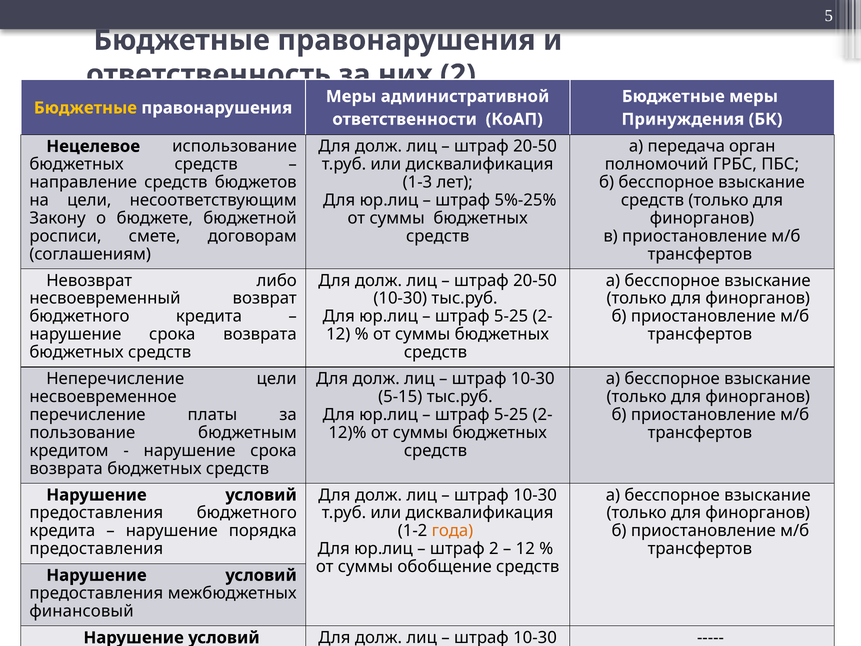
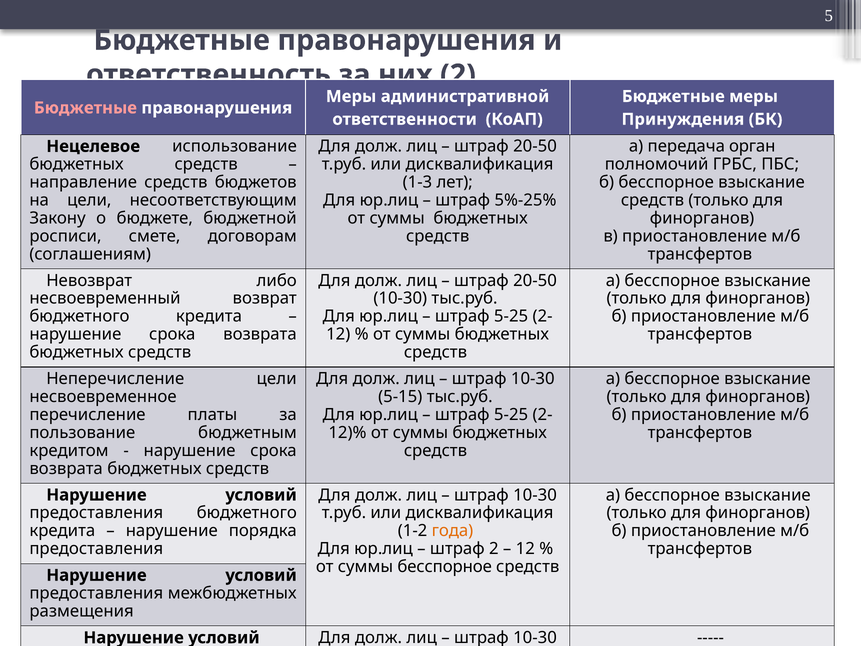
Бюджетные at (85, 108) colour: yellow -> pink
суммы обобщение: обобщение -> бесспорное
финансовый: финансовый -> размещения
